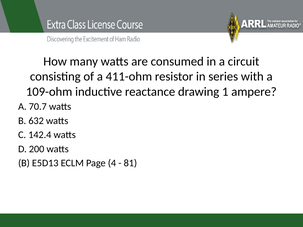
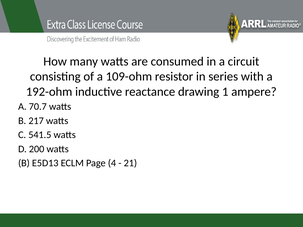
411-ohm: 411-ohm -> 109-ohm
109-ohm: 109-ohm -> 192-ohm
632: 632 -> 217
142.4: 142.4 -> 541.5
81: 81 -> 21
